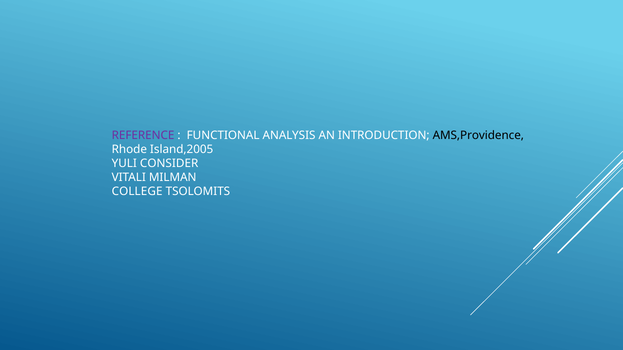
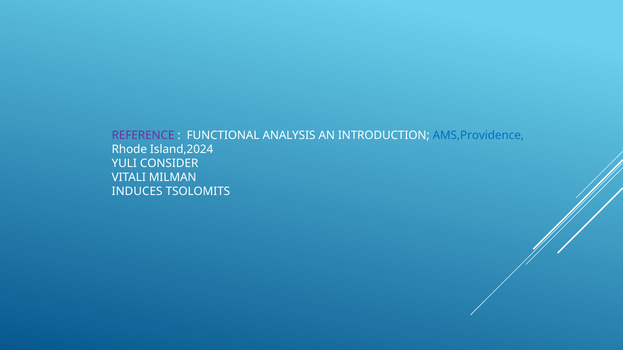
AMS,Providence colour: black -> blue
Island,2005: Island,2005 -> Island,2024
COLLEGE: COLLEGE -> INDUCES
